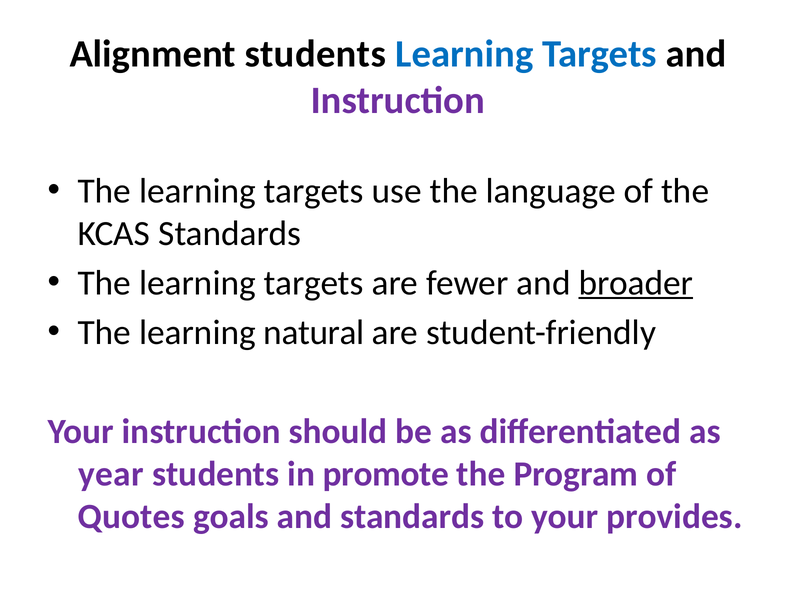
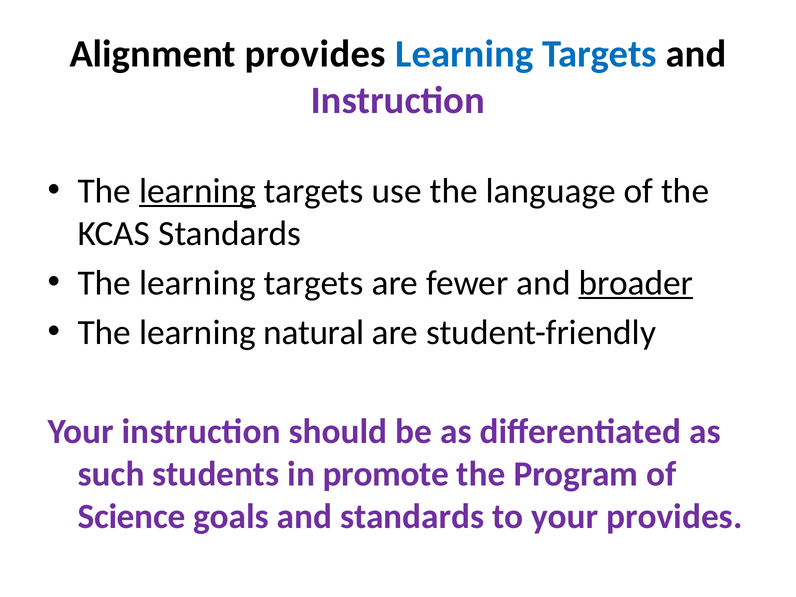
Alignment students: students -> provides
learning at (197, 191) underline: none -> present
year: year -> such
Quotes: Quotes -> Science
